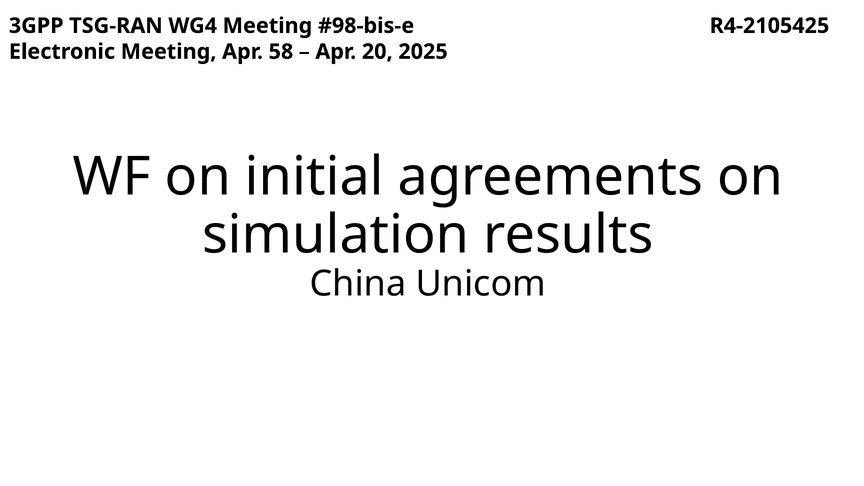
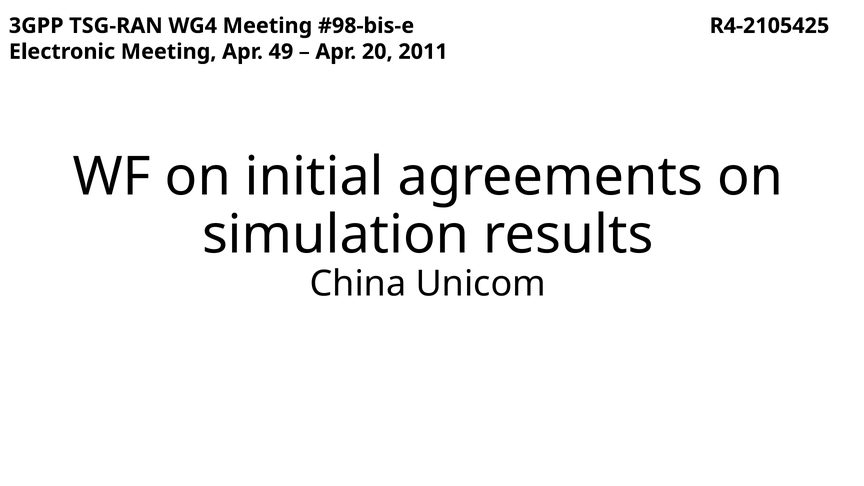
58: 58 -> 49
2025: 2025 -> 2011
